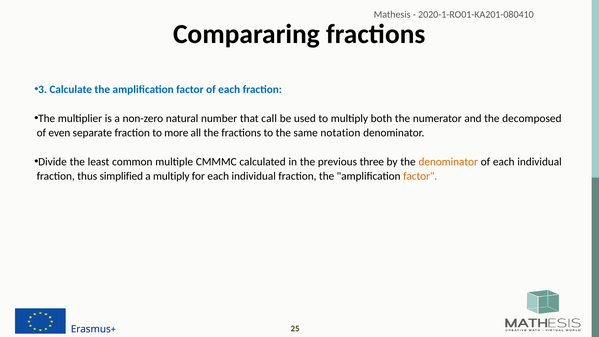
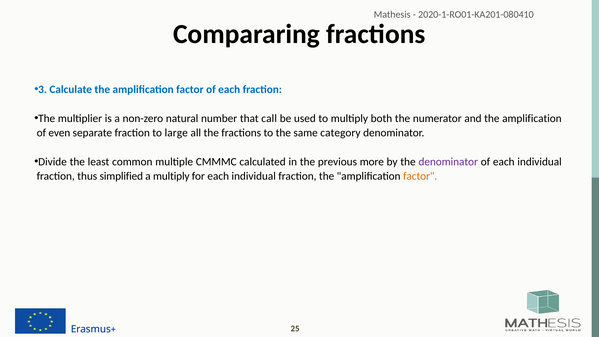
and the decomposed: decomposed -> amplification
more: more -> large
notation: notation -> category
three: three -> more
denominator at (448, 162) colour: orange -> purple
